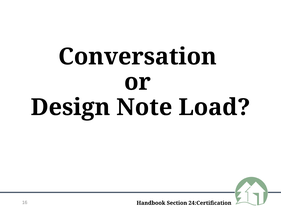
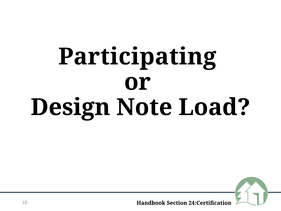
Conversation: Conversation -> Participating
